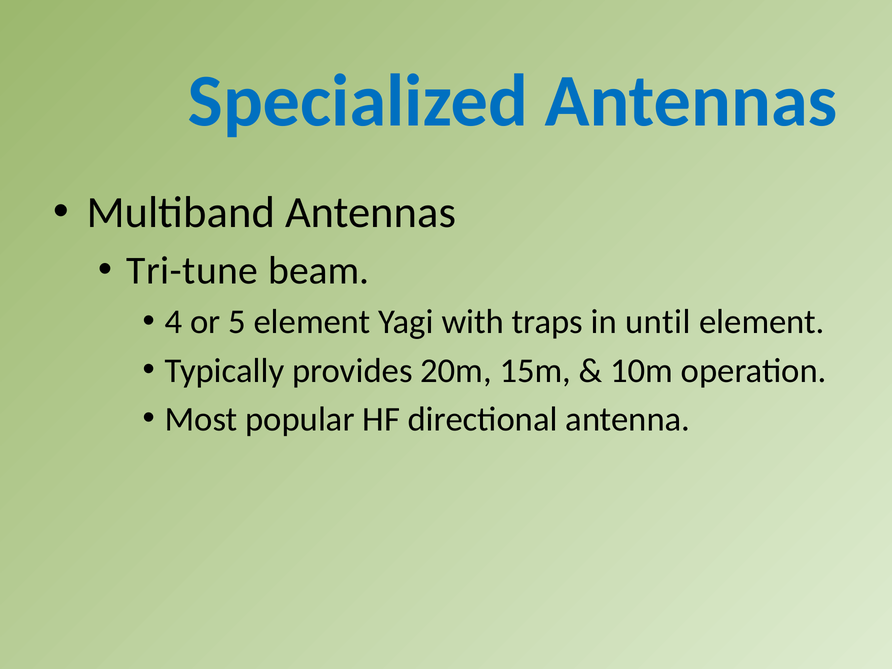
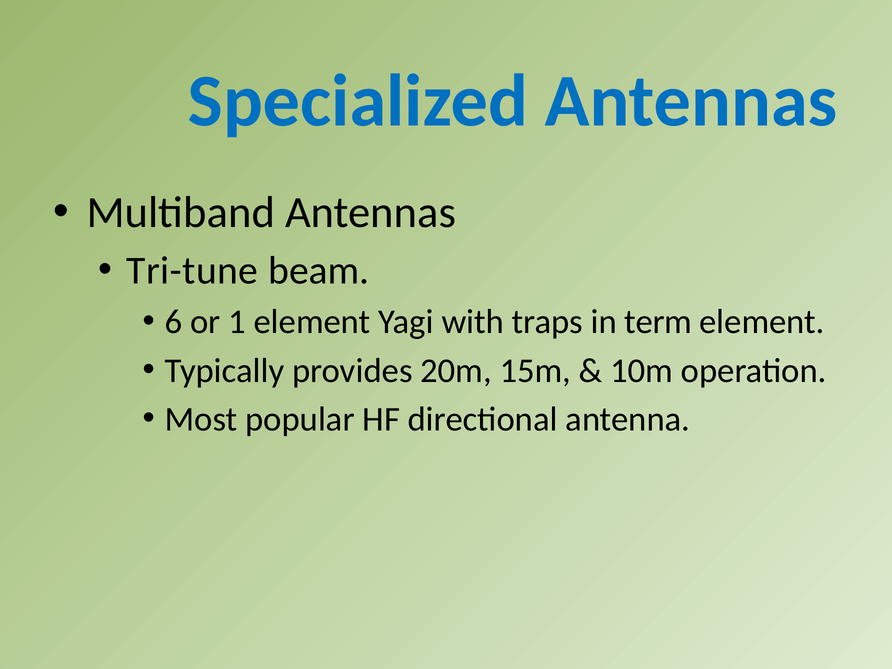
4: 4 -> 6
5: 5 -> 1
until: until -> term
